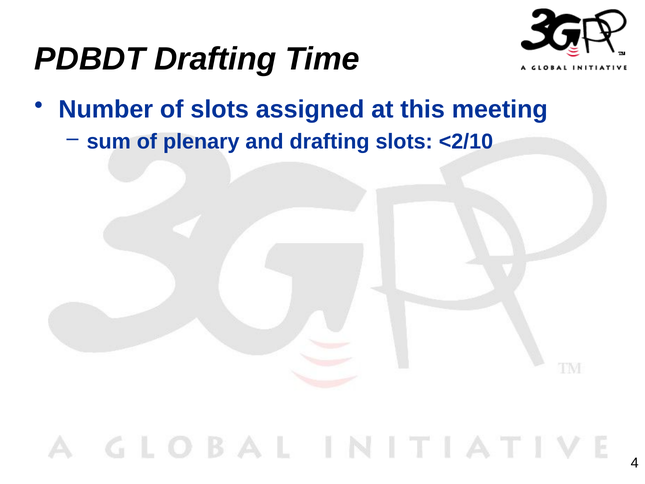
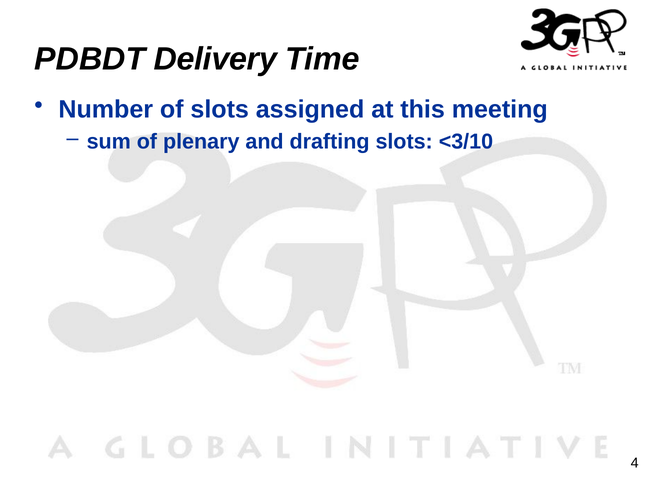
PDBDT Drafting: Drafting -> Delivery
<2/10: <2/10 -> <3/10
